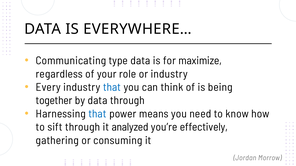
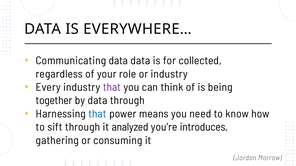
Communicating type: type -> data
maximize: maximize -> collected
that at (112, 88) colour: blue -> purple
effectively: effectively -> introduces
